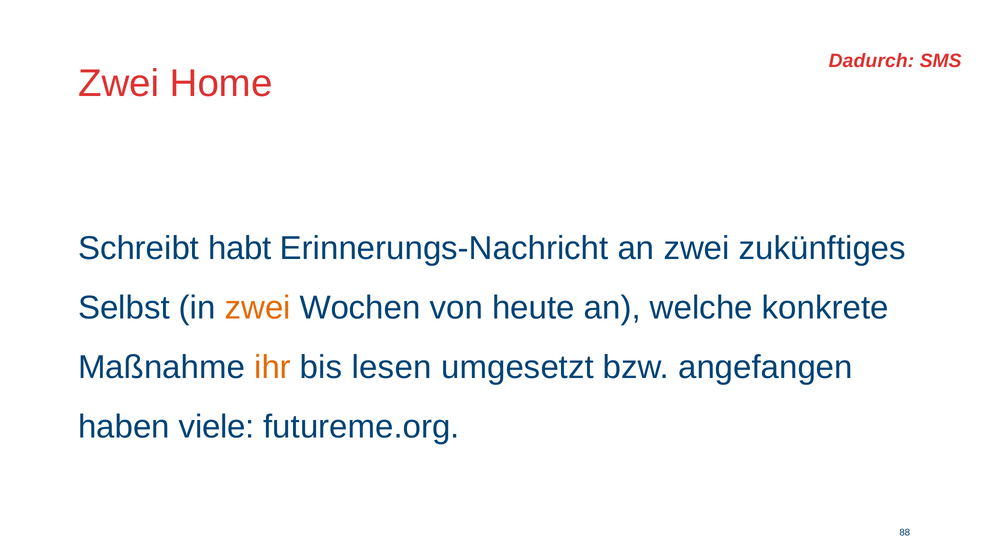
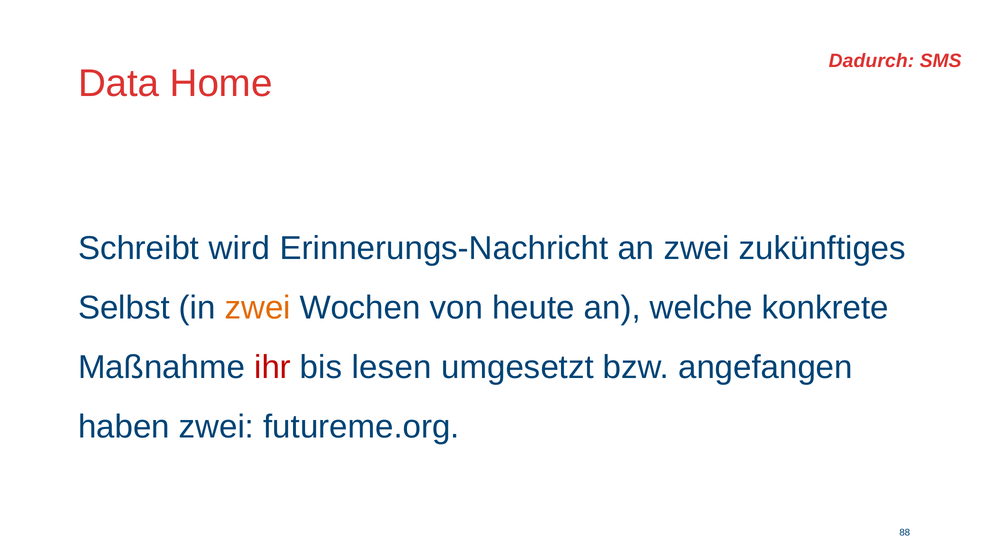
Zwei at (119, 83): Zwei -> Data
habt: habt -> wird
ihr colour: orange -> red
haben viele: viele -> zwei
